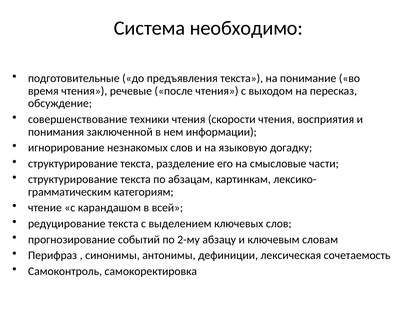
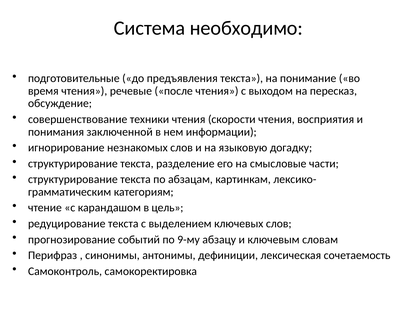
всей: всей -> цель
2-му: 2-му -> 9-му
